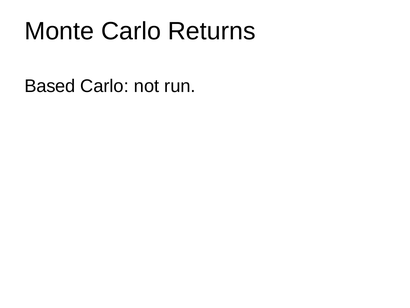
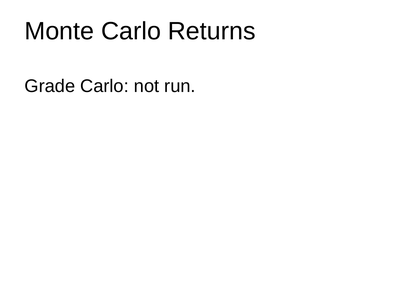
Based: Based -> Grade
